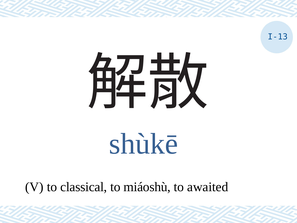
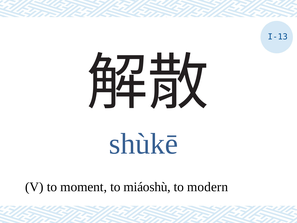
classical: classical -> moment
awaited: awaited -> modern
